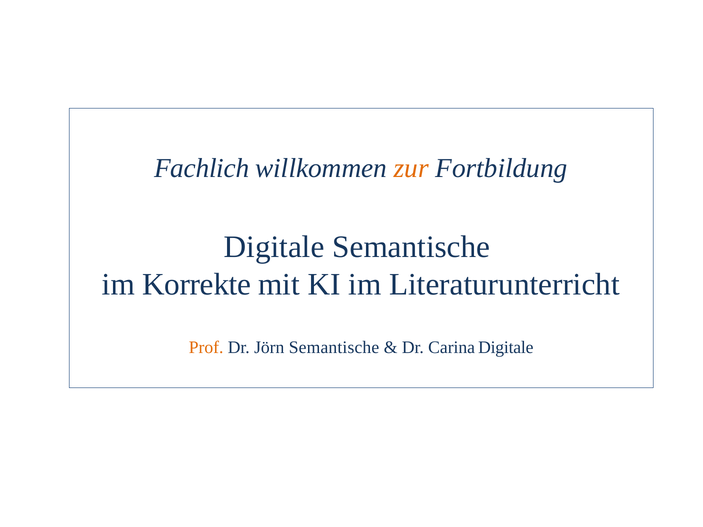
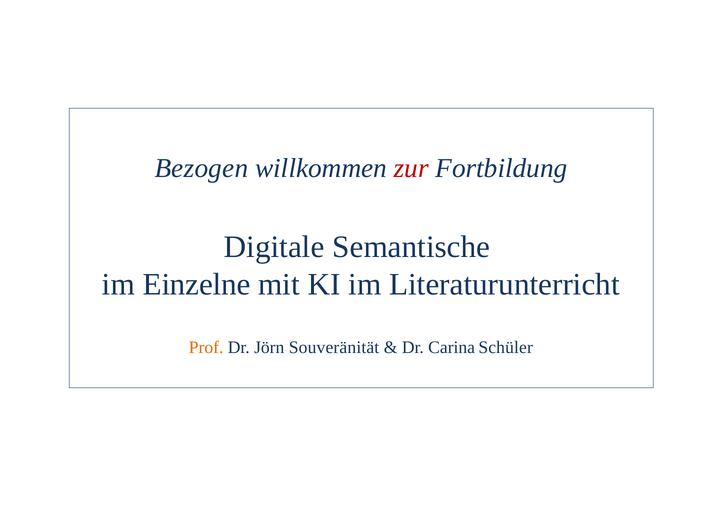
Fachlich: Fachlich -> Bezogen
zur colour: orange -> red
Korrekte: Korrekte -> Einzelne
Jörn Semantische: Semantische -> Souveränität
Carina Digitale: Digitale -> Schüler
